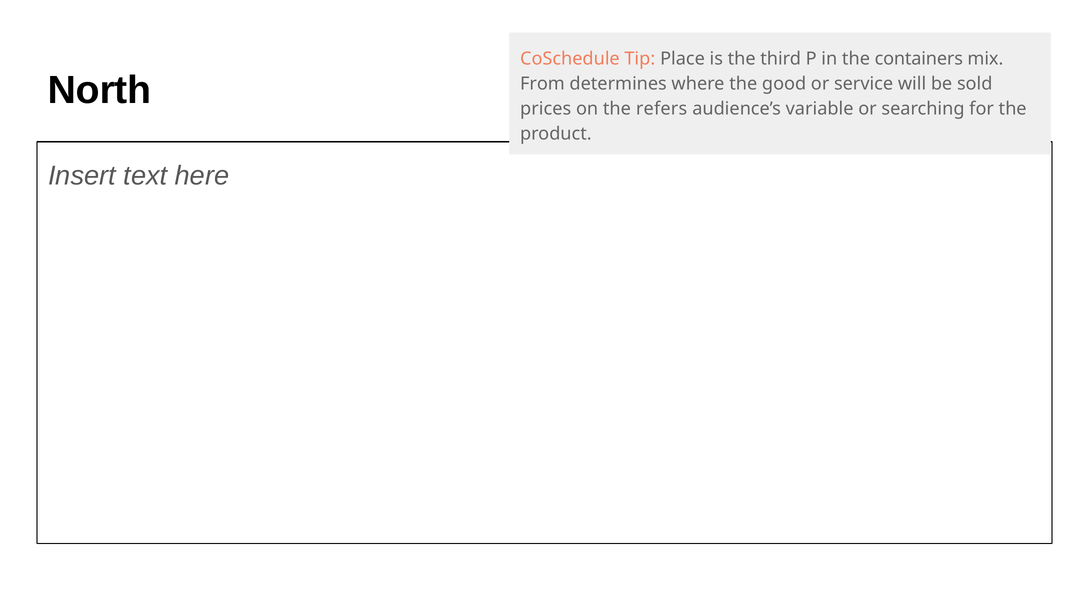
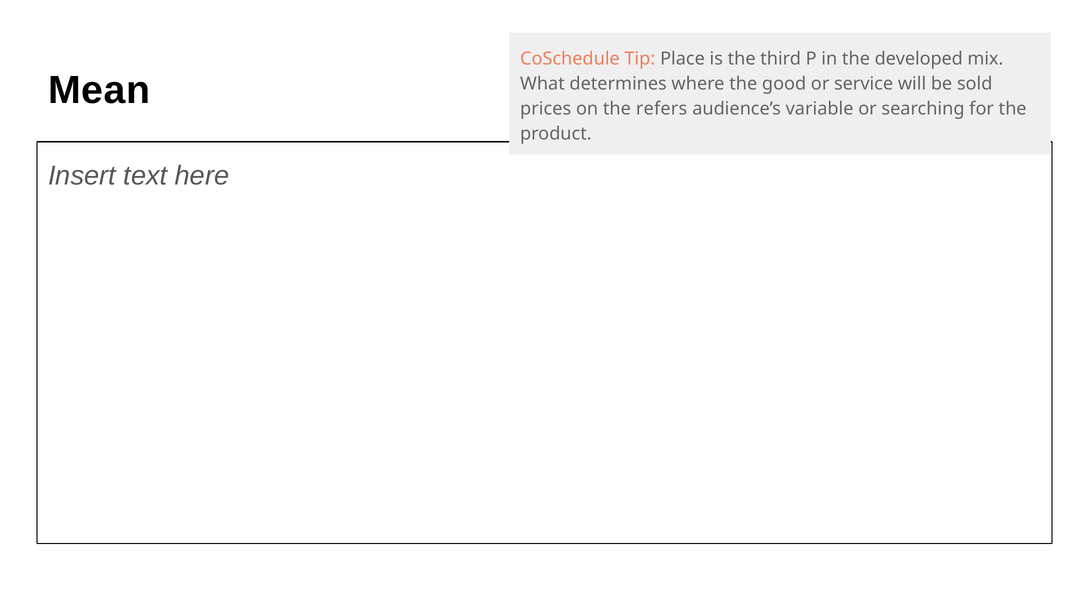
containers: containers -> developed
North: North -> Mean
From: From -> What
